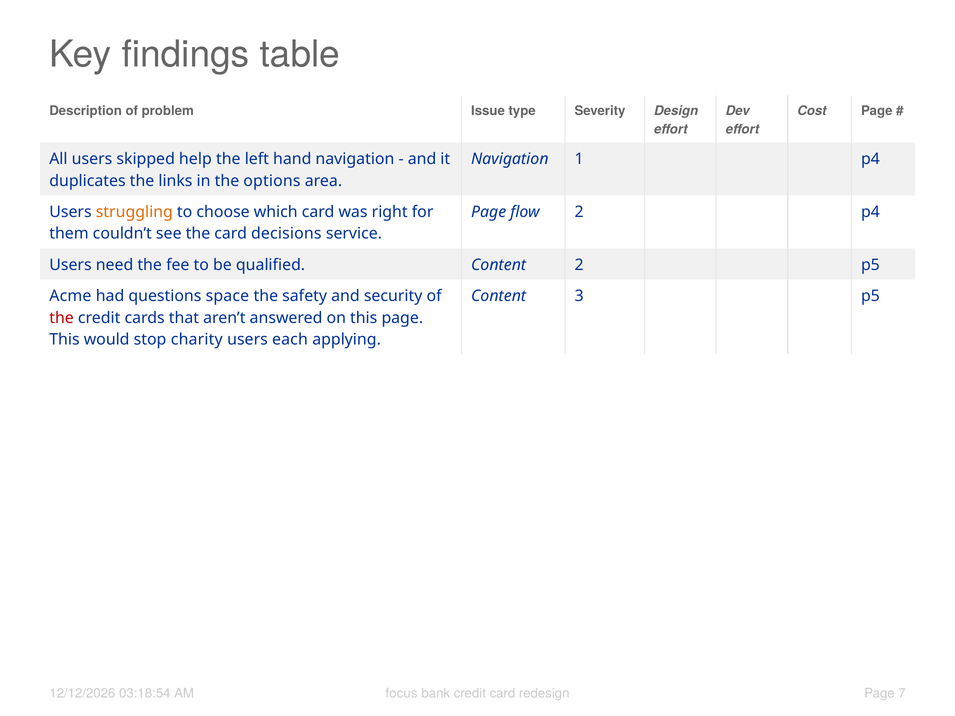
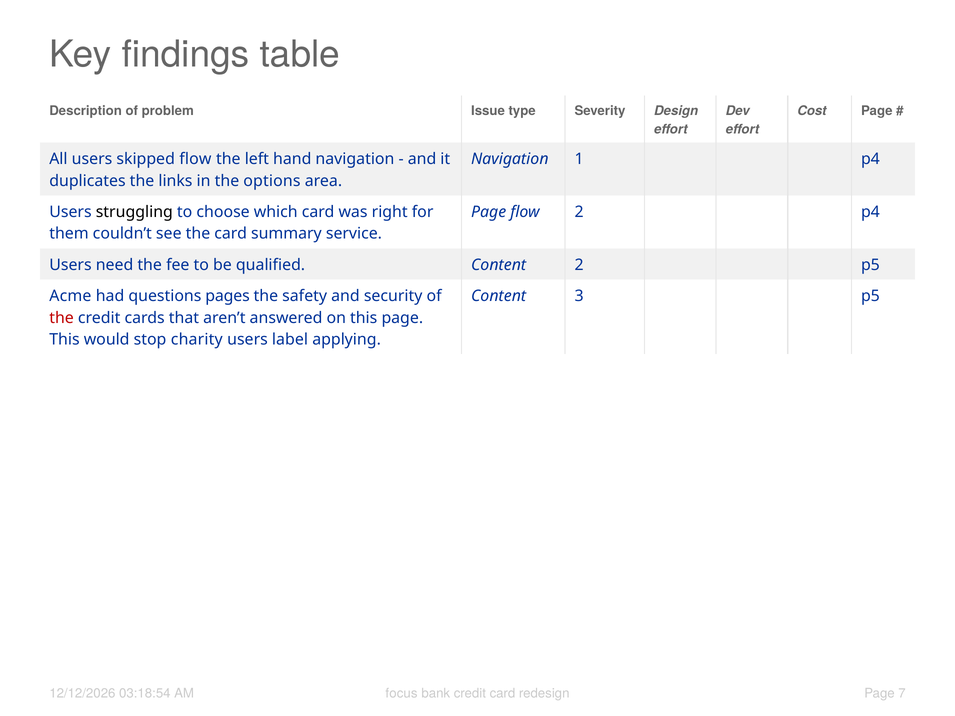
skipped help: help -> flow
struggling colour: orange -> black
decisions: decisions -> summary
space: space -> pages
each: each -> label
